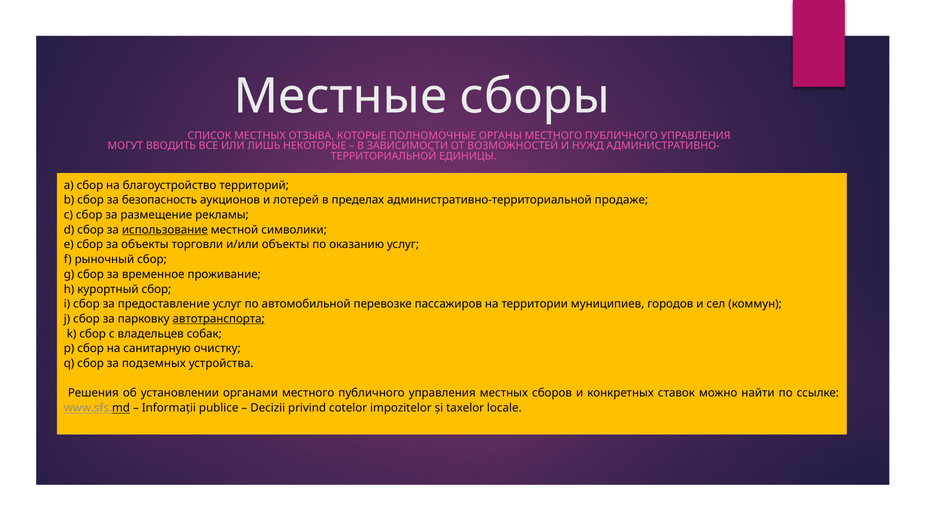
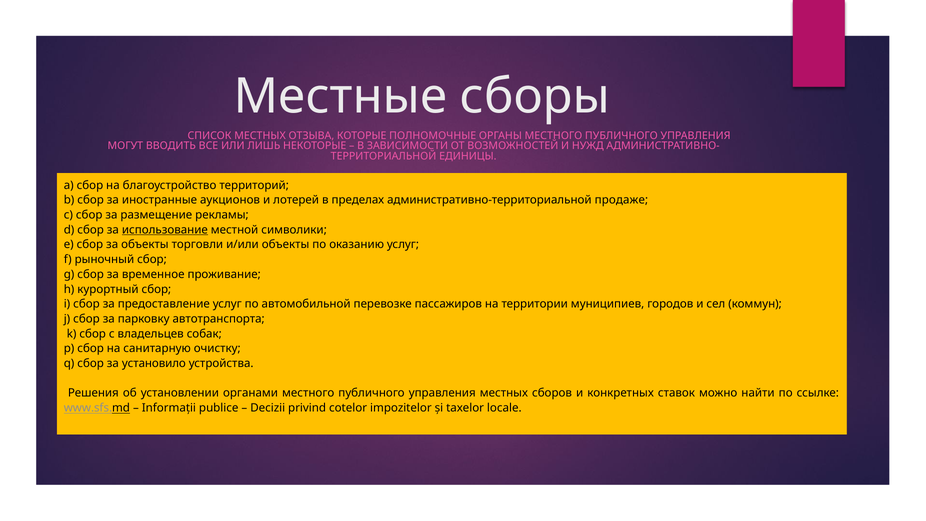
безопасность: безопасность -> иностранные
автотранспорта underline: present -> none
подземных: подземных -> установило
